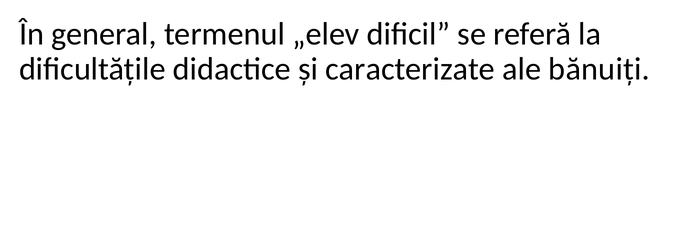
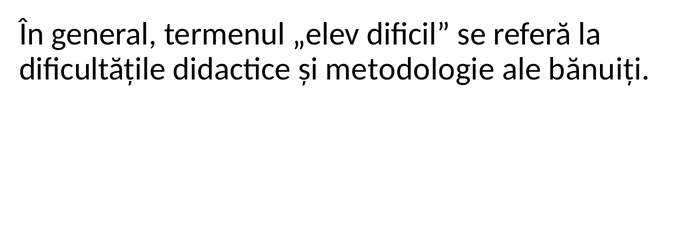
caracterizate: caracterizate -> metodologie
